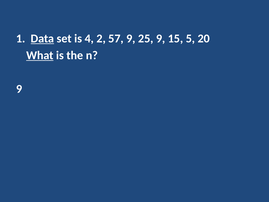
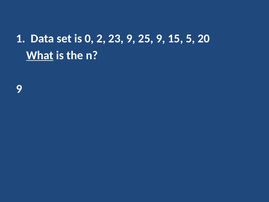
Data underline: present -> none
4: 4 -> 0
57: 57 -> 23
